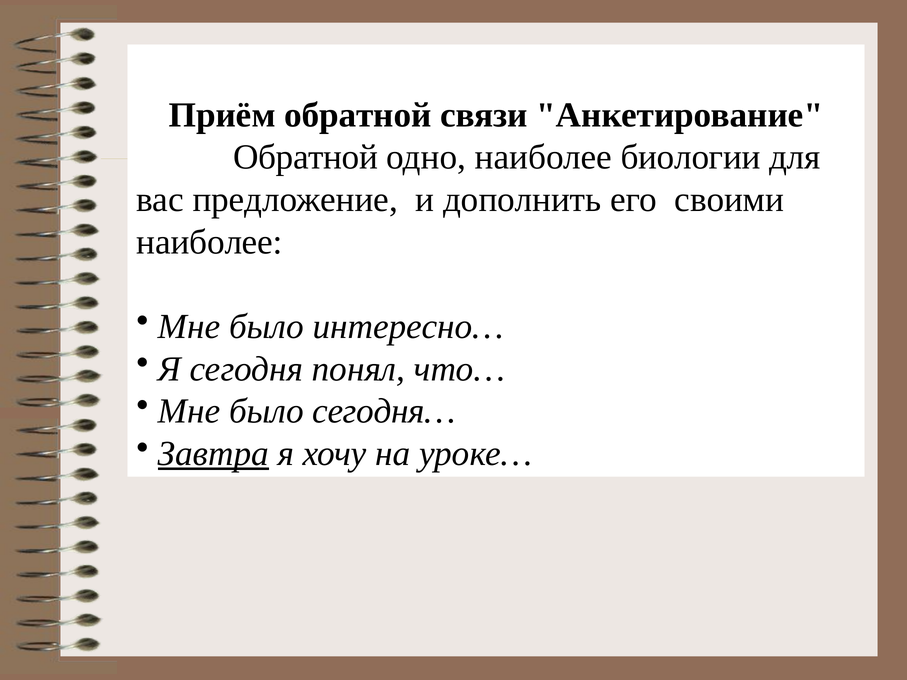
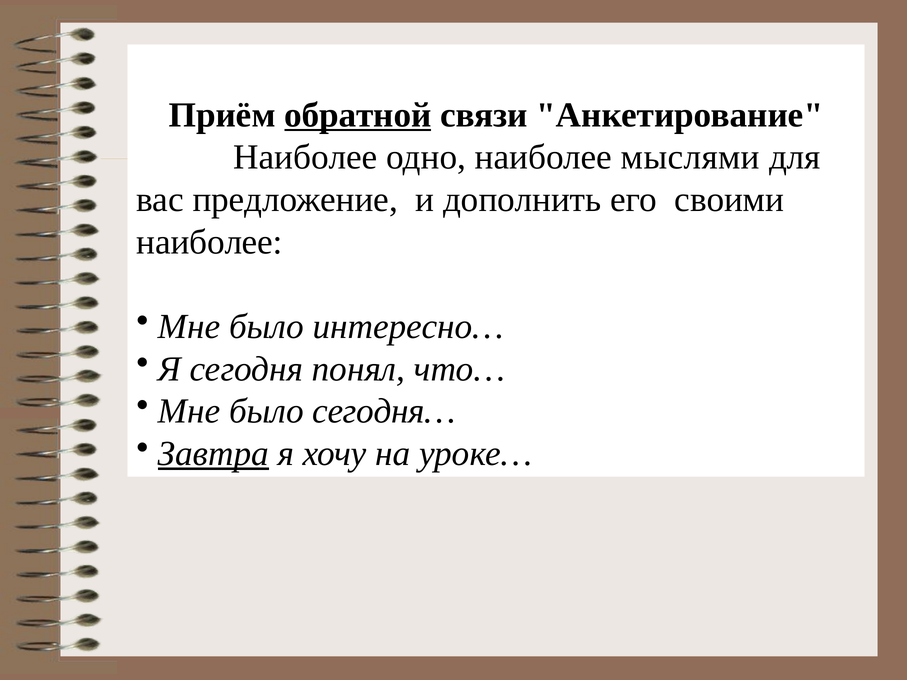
обратной at (358, 115) underline: none -> present
Обратной at (306, 157): Обратной -> Наиболее
биологии: биологии -> мыслями
